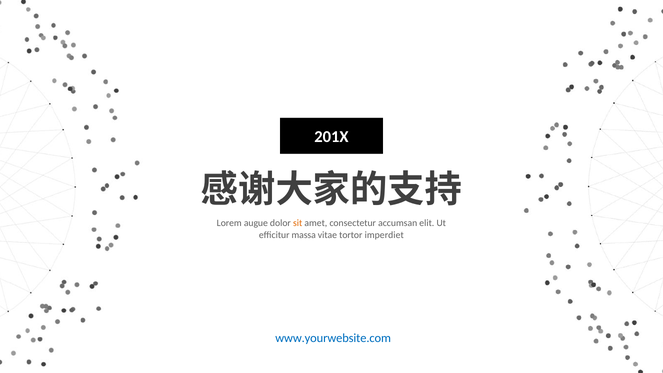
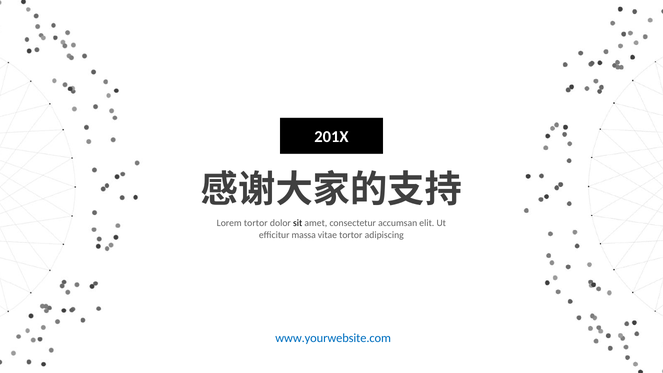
Lorem augue: augue -> tortor
sit colour: orange -> black
imperdiet: imperdiet -> adipiscing
